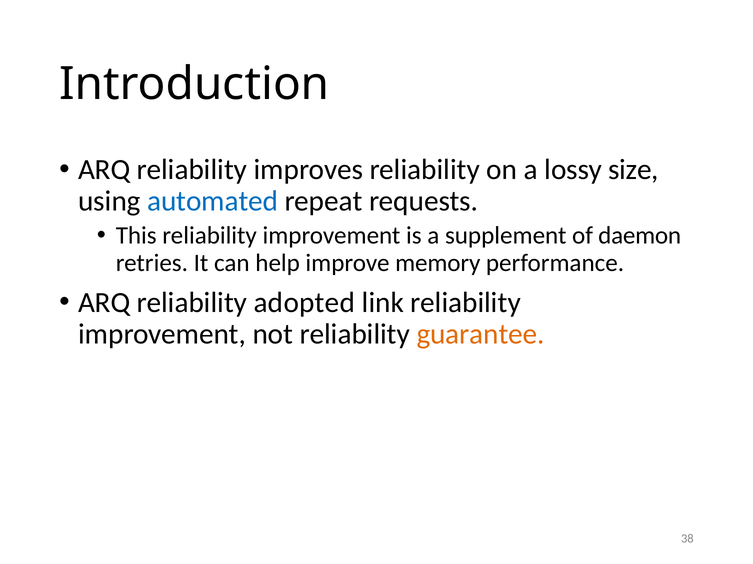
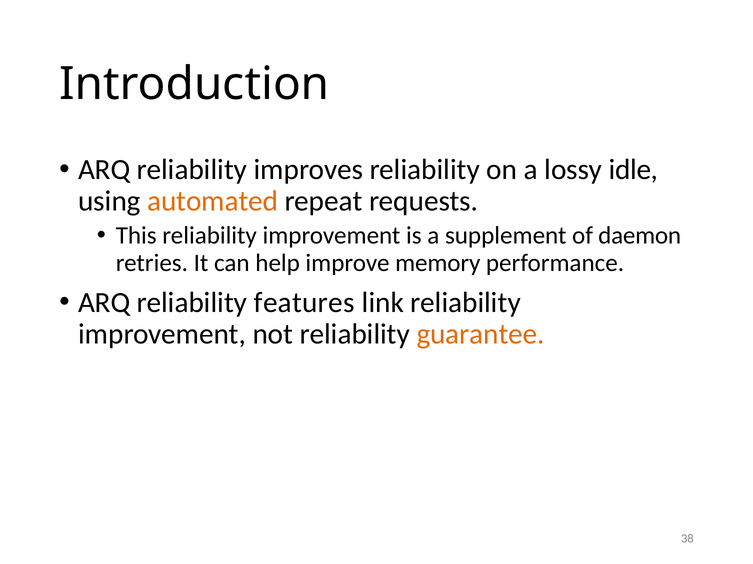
size: size -> idle
automated colour: blue -> orange
adopted: adopted -> features
